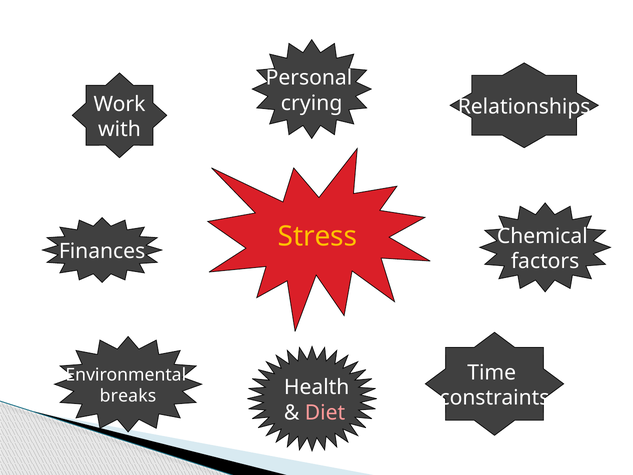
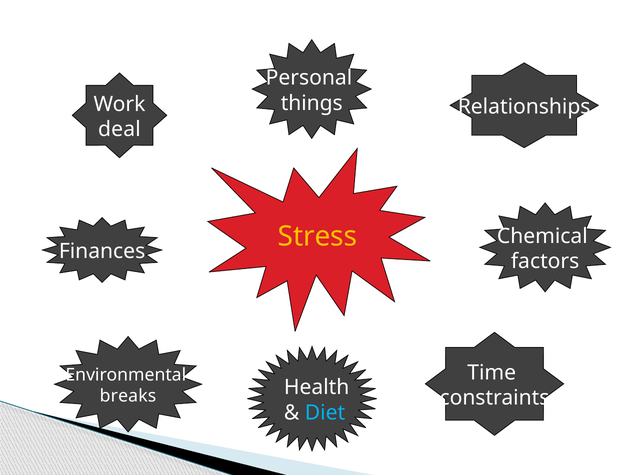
crying: crying -> things
with: with -> deal
Diet colour: pink -> light blue
